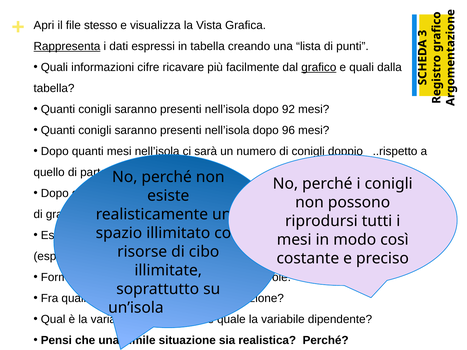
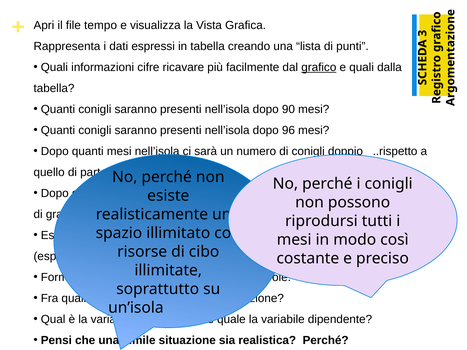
file stesso: stesso -> tempo
Rappresenta underline: present -> none
92: 92 -> 90
